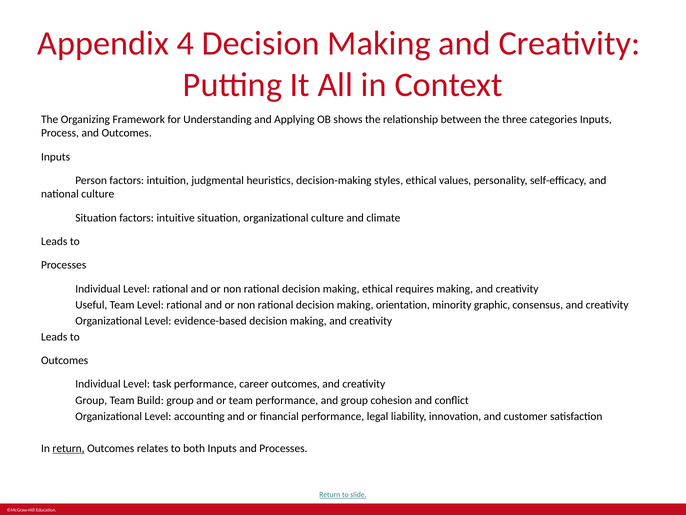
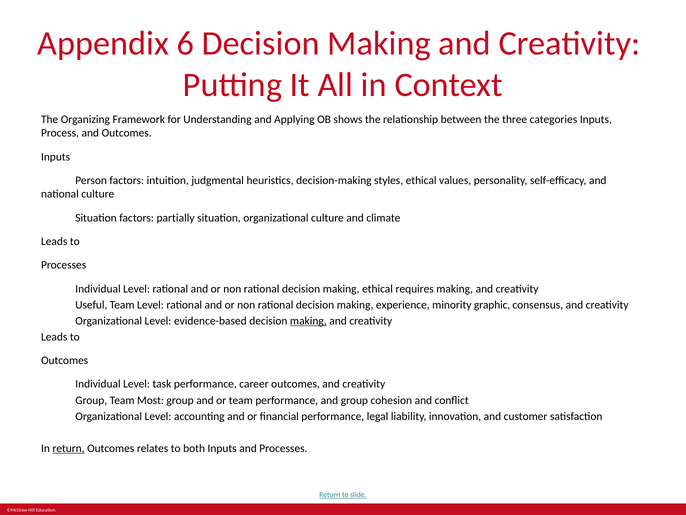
4: 4 -> 6
intuitive: intuitive -> partially
orientation: orientation -> experience
making at (308, 321) underline: none -> present
Build: Build -> Most
